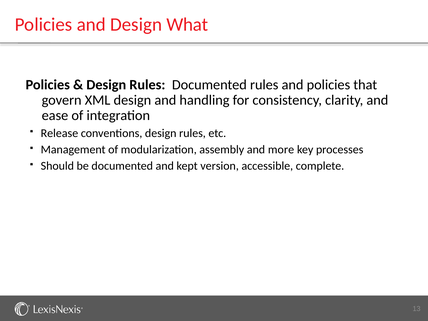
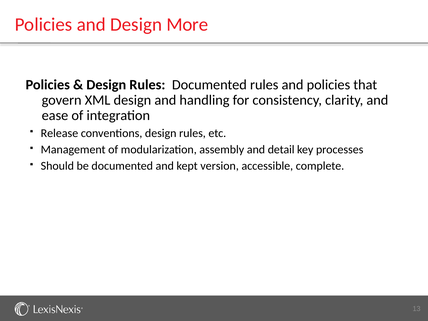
What: What -> More
more: more -> detail
